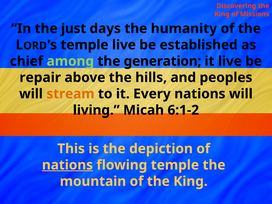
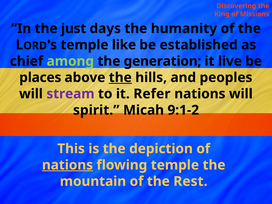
temple live: live -> like
repair: repair -> places
the at (120, 78) underline: none -> present
stream colour: orange -> purple
Every: Every -> Refer
living: living -> spirit
6:1-2: 6:1-2 -> 9:1-2
of the King: King -> Rest
